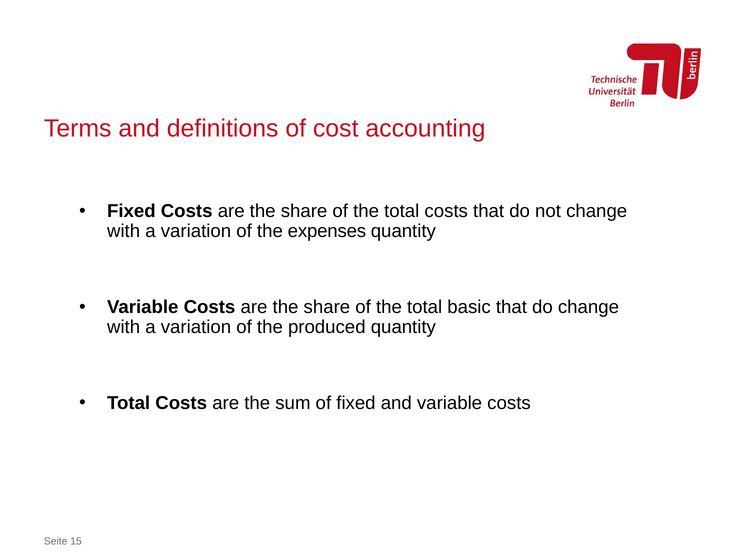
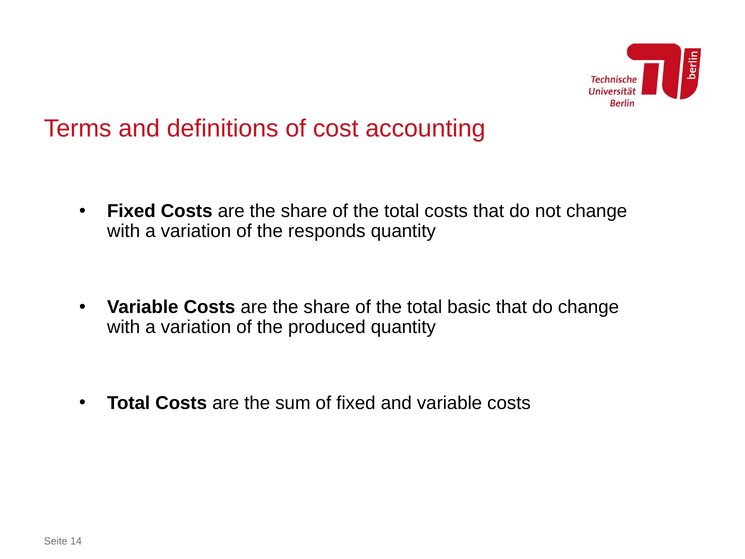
expenses: expenses -> responds
15: 15 -> 14
